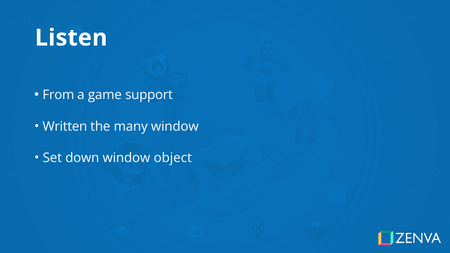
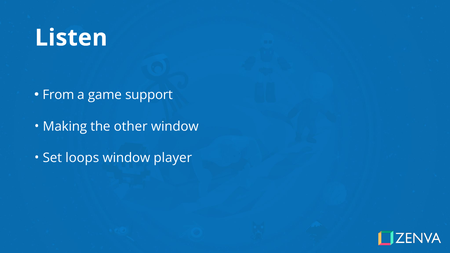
Written: Written -> Making
many: many -> other
down: down -> loops
object: object -> player
